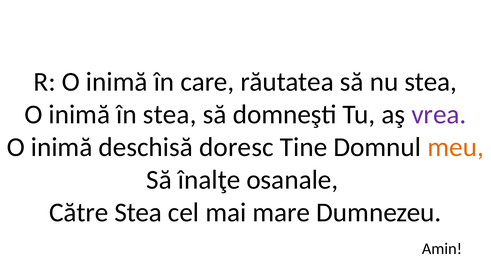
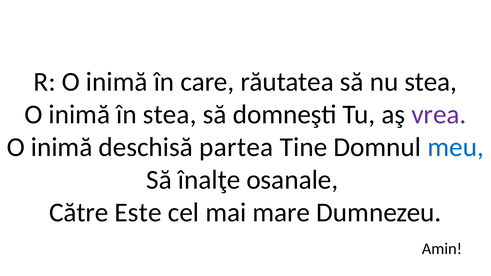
doresc: doresc -> partea
meu colour: orange -> blue
Către Stea: Stea -> Este
